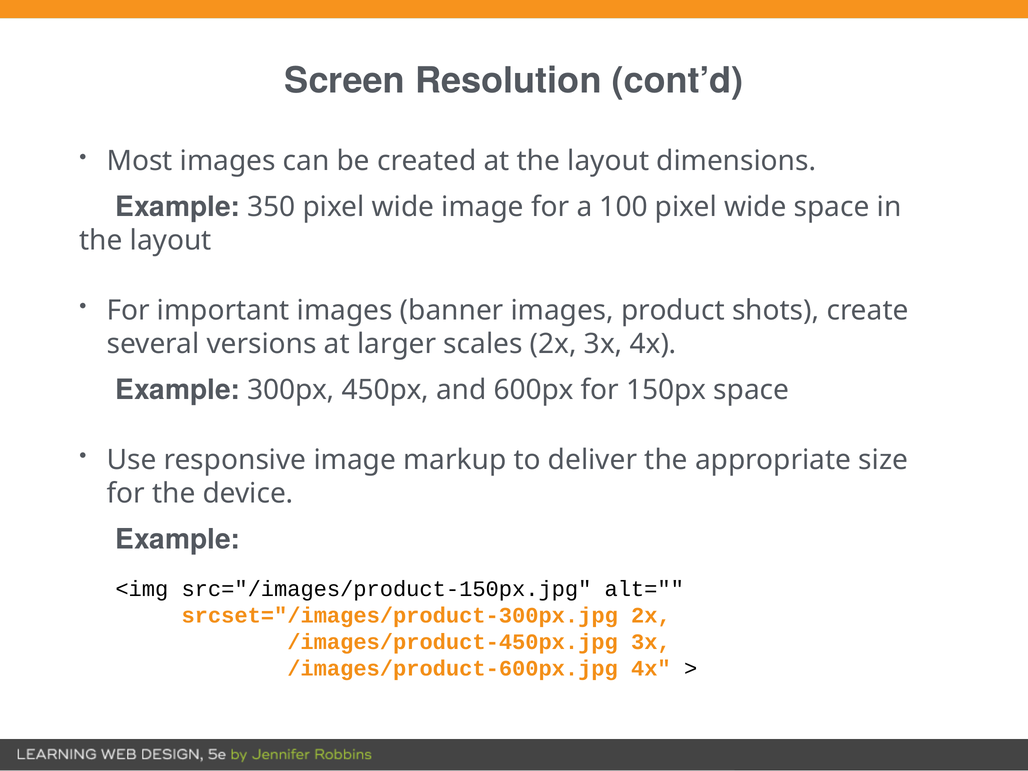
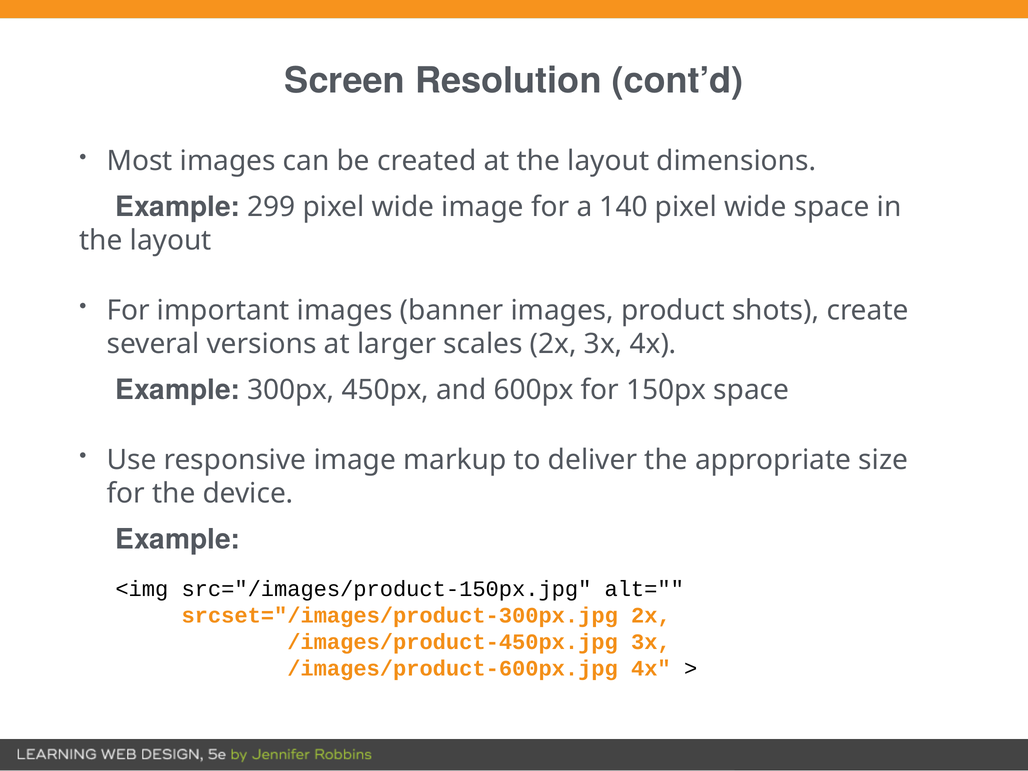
350: 350 -> 299
100: 100 -> 140
